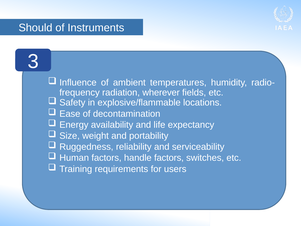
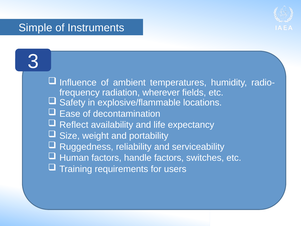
Should: Should -> Simple
Energy: Energy -> Reflect
